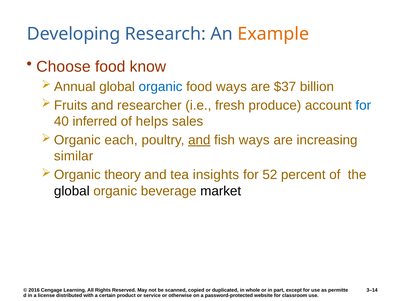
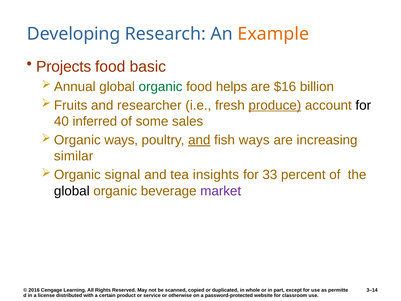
Choose: Choose -> Projects
know: know -> basic
organic at (161, 87) colour: blue -> green
food ways: ways -> helps
$37: $37 -> $16
produce underline: none -> present
for at (363, 105) colour: blue -> black
helps: helps -> some
each at (121, 140): each -> ways
theory: theory -> signal
52: 52 -> 33
market colour: black -> purple
